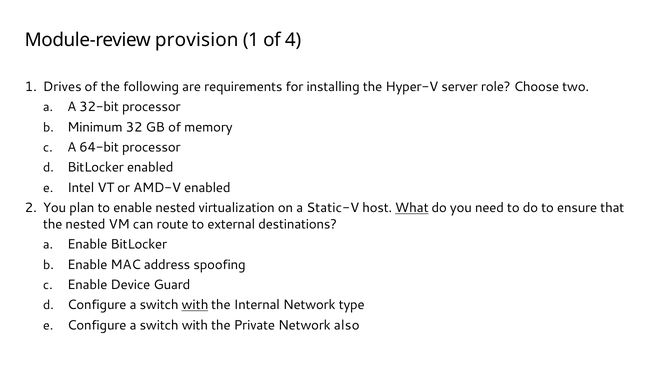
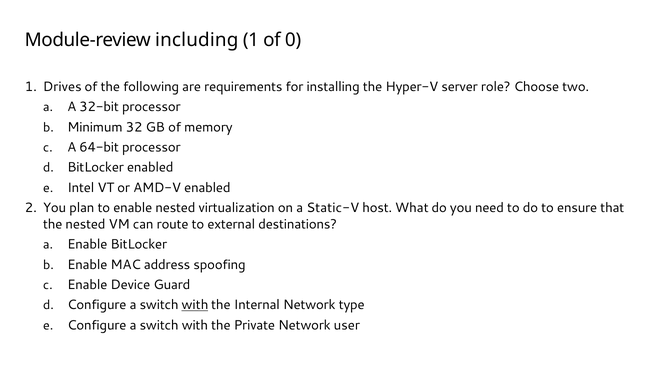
provision: provision -> including
4: 4 -> 0
What underline: present -> none
also: also -> user
